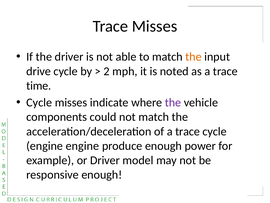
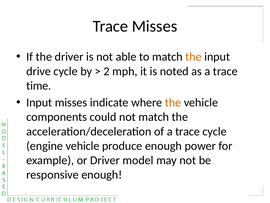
Cycle at (39, 102): Cycle -> Input
the at (173, 102) colour: purple -> orange
engine engine: engine -> vehicle
